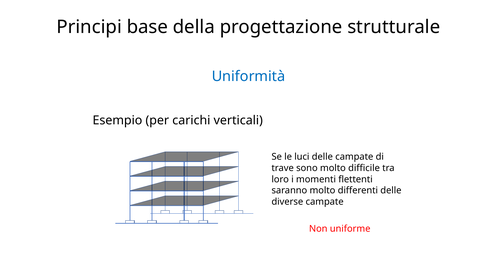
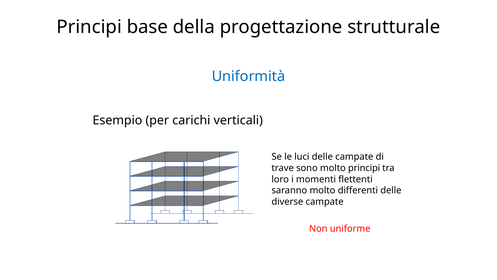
molto difficile: difficile -> principi
